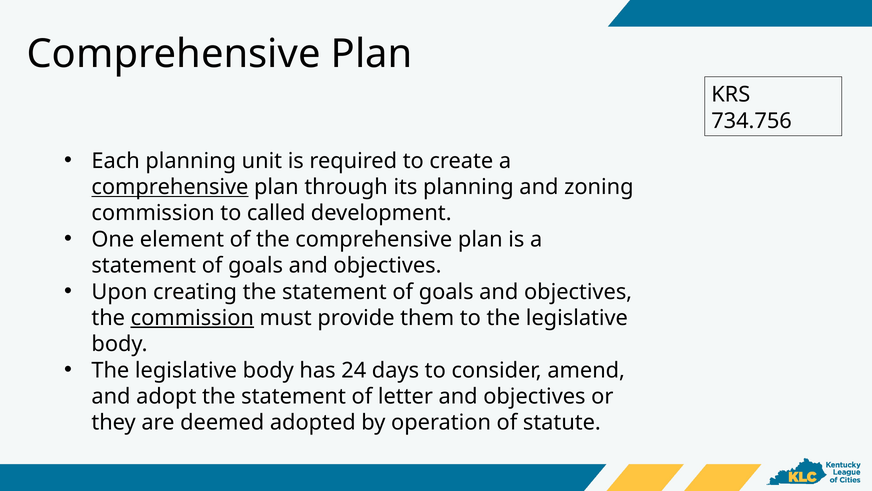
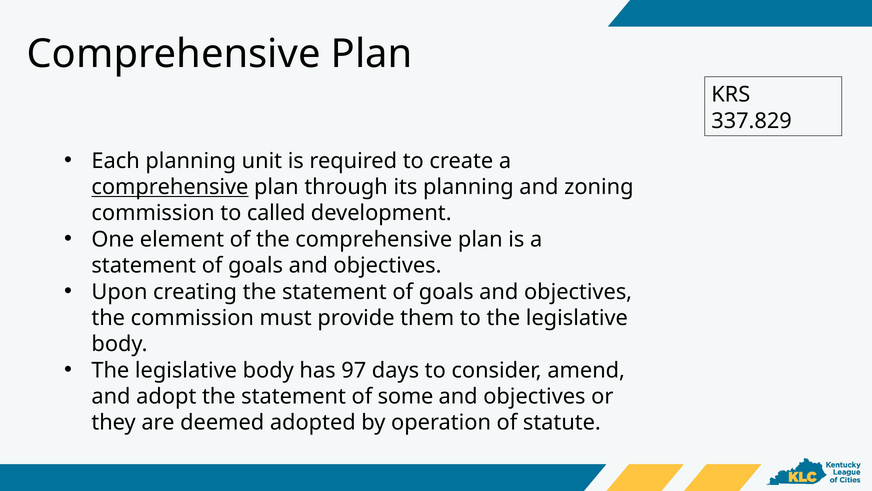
734.756: 734.756 -> 337.829
commission at (192, 318) underline: present -> none
24: 24 -> 97
letter: letter -> some
